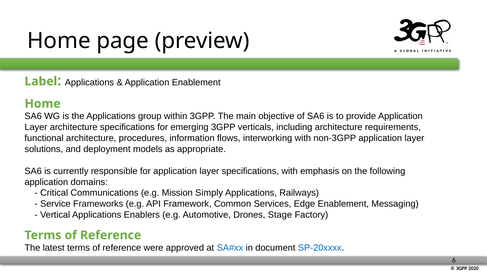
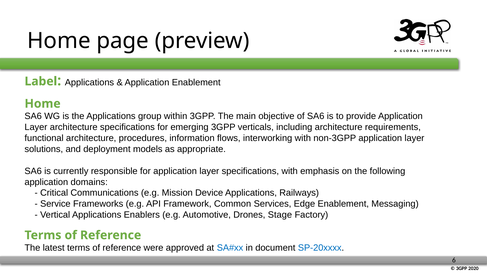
Simply: Simply -> Device
